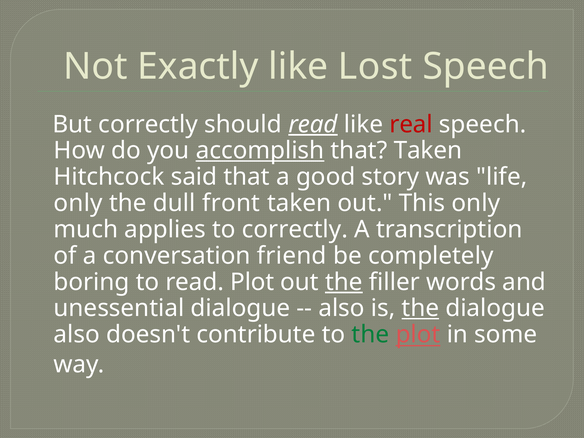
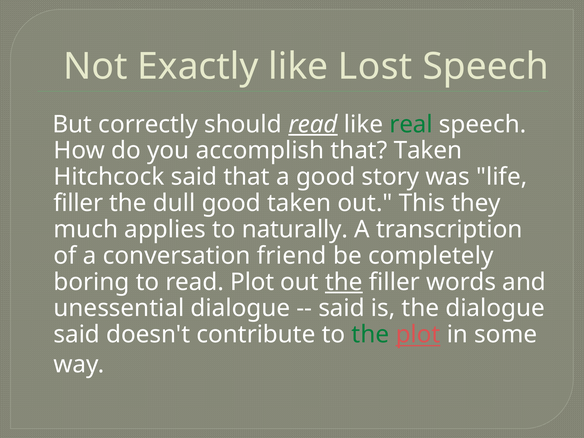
real colour: red -> green
accomplish underline: present -> none
only at (78, 203): only -> filler
dull front: front -> good
This only: only -> they
to correctly: correctly -> naturally
also at (342, 308): also -> said
the at (420, 308) underline: present -> none
also at (77, 335): also -> said
